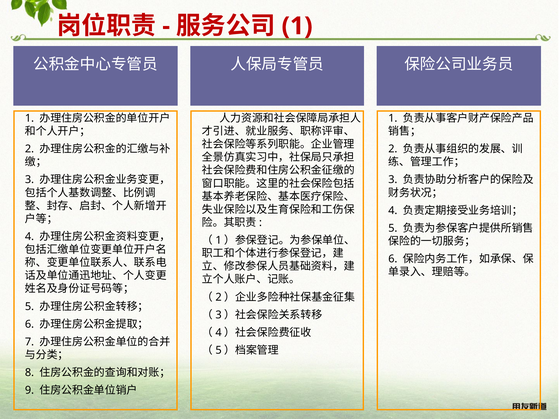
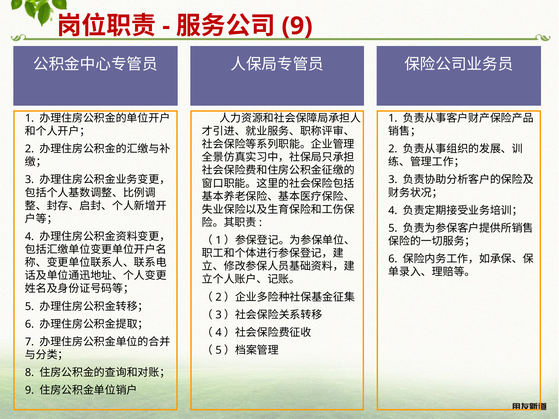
1 at (297, 26): 1 -> 9
